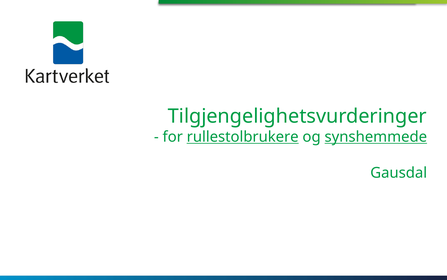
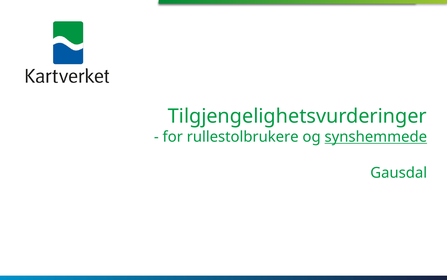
rullestolbrukere underline: present -> none
